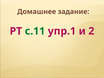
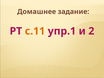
с.11 colour: green -> orange
